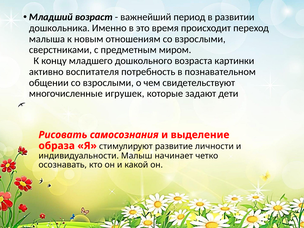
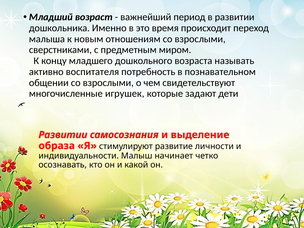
картинки: картинки -> называть
Рисовать at (63, 135): Рисовать -> Развитии
